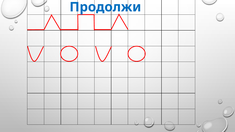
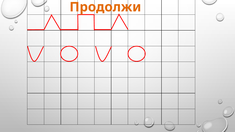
Продолжи colour: blue -> orange
